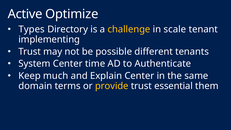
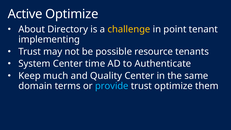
Types: Types -> About
scale: scale -> point
different: different -> resource
Explain: Explain -> Quality
provide colour: yellow -> light blue
trust essential: essential -> optimize
